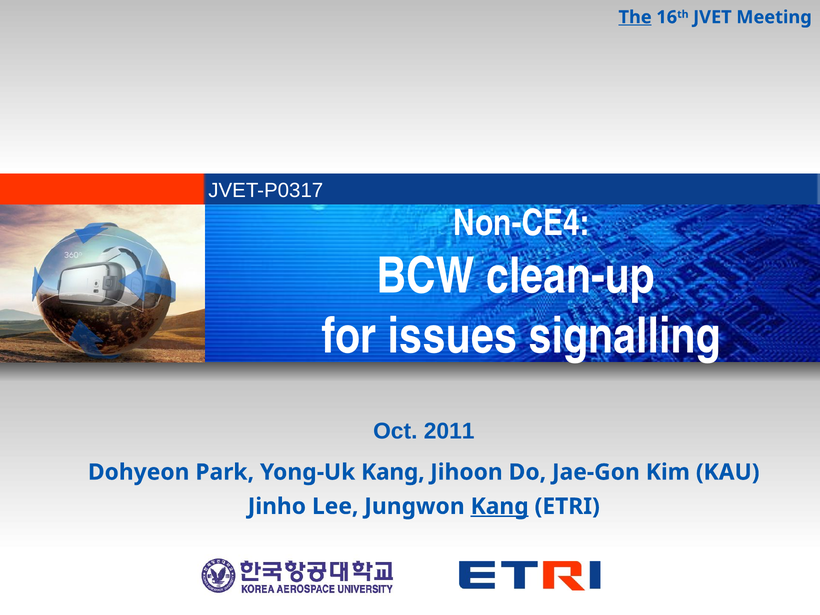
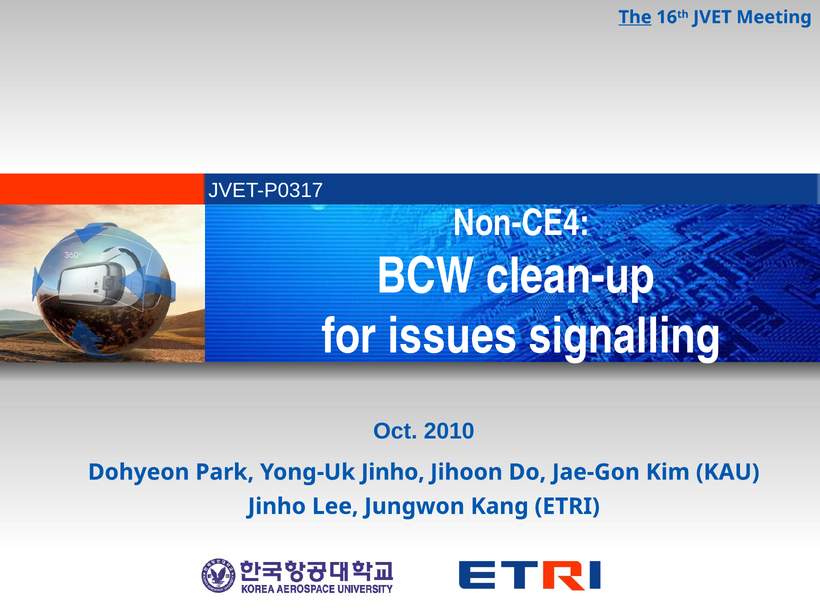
2011: 2011 -> 2010
Yong-Uk Kang: Kang -> Jinho
Kang at (500, 506) underline: present -> none
